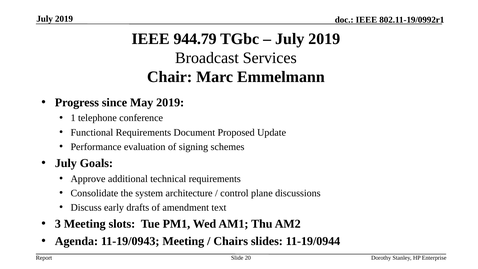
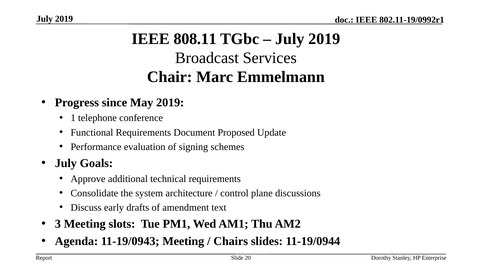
944.79: 944.79 -> 808.11
